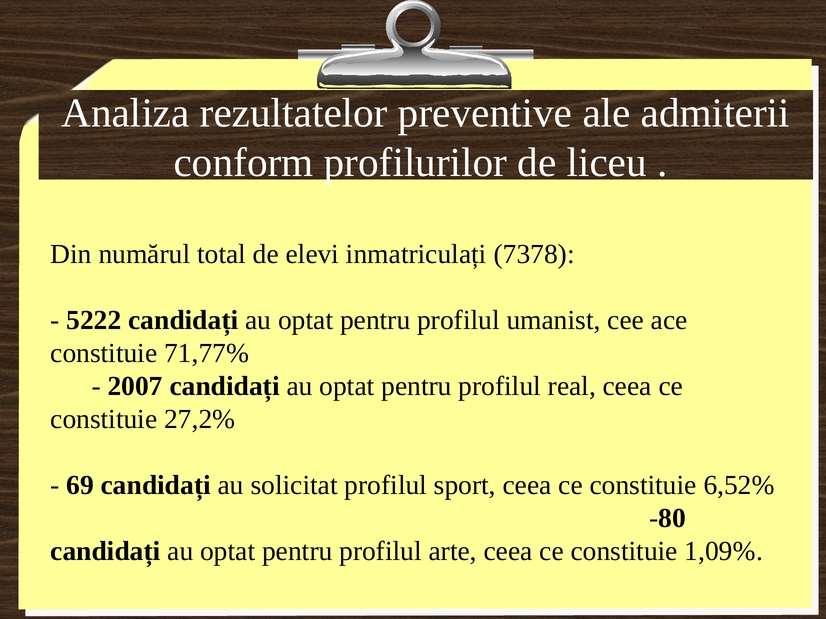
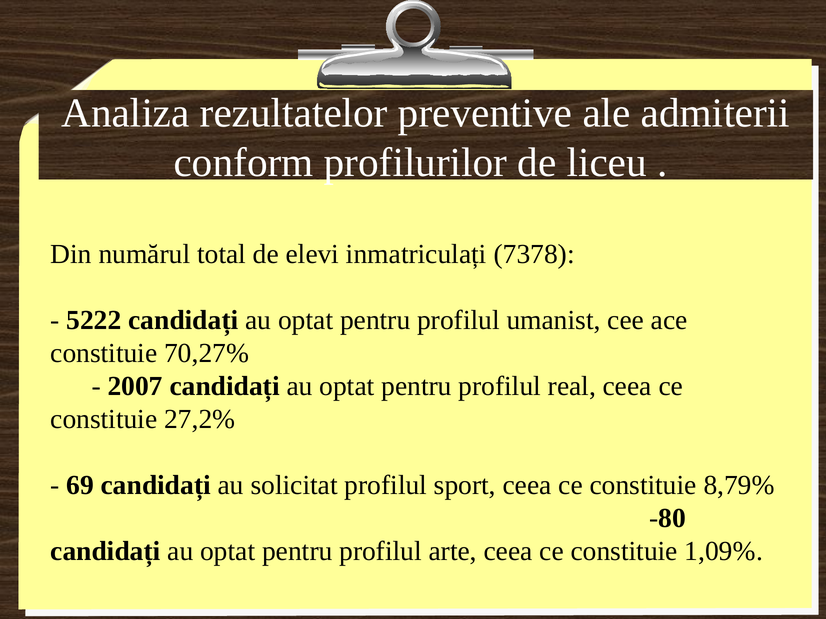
71,77%: 71,77% -> 70,27%
6,52%: 6,52% -> 8,79%
